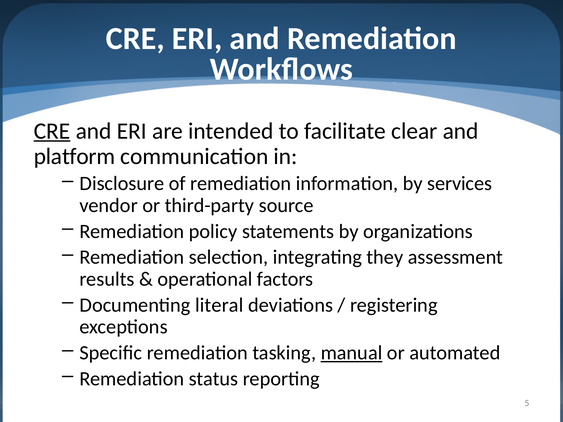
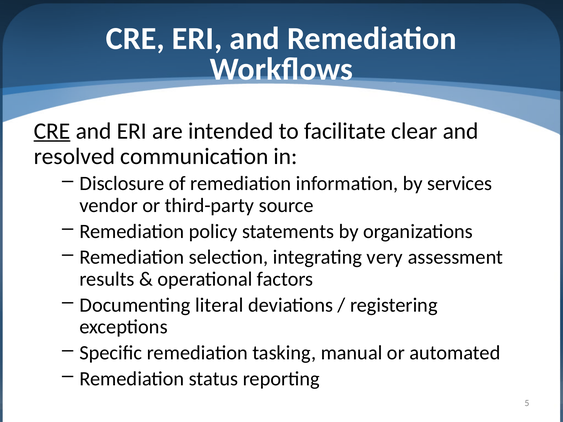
platform: platform -> resolved
they: they -> very
manual underline: present -> none
